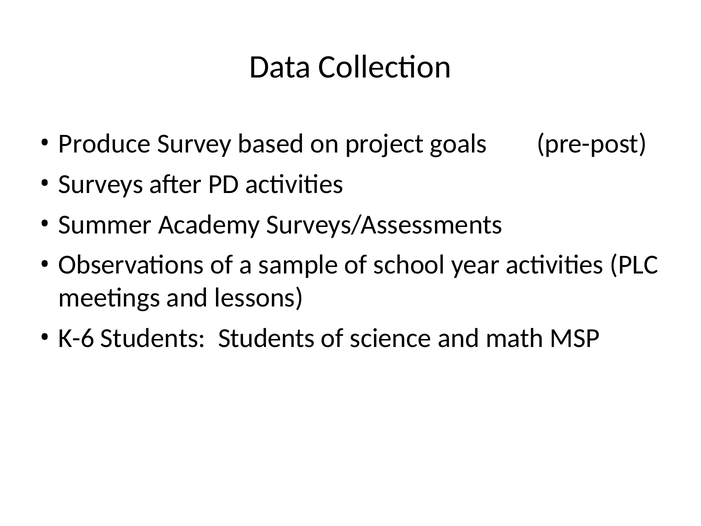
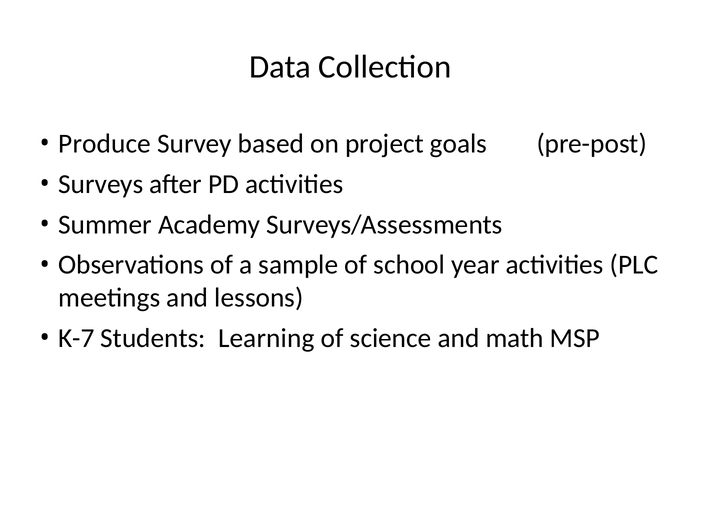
K-6: K-6 -> K-7
Students Students: Students -> Learning
